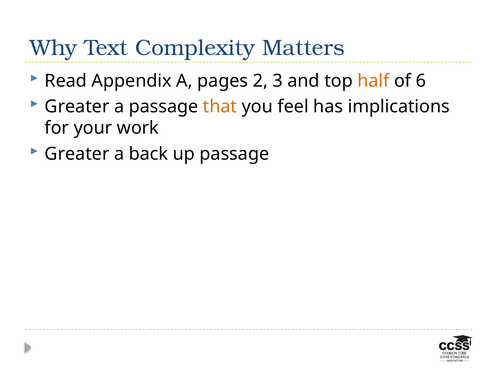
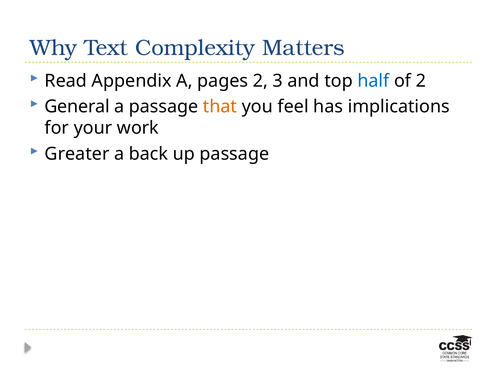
half colour: orange -> blue
of 6: 6 -> 2
Greater at (77, 106): Greater -> General
